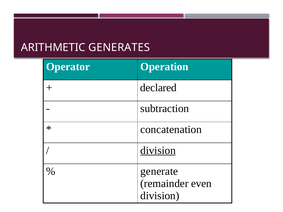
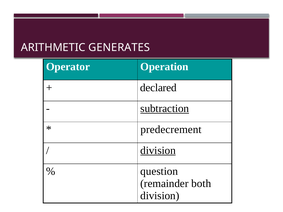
subtraction underline: none -> present
concatenation: concatenation -> predecrement
generate: generate -> question
even: even -> both
